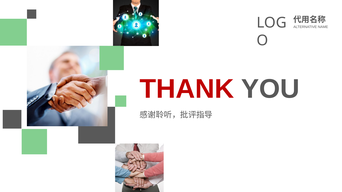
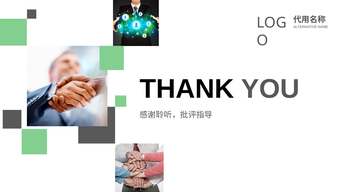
THANK colour: red -> black
